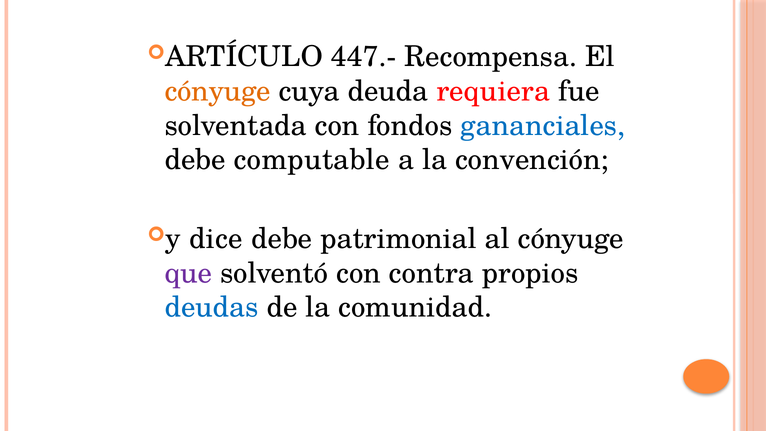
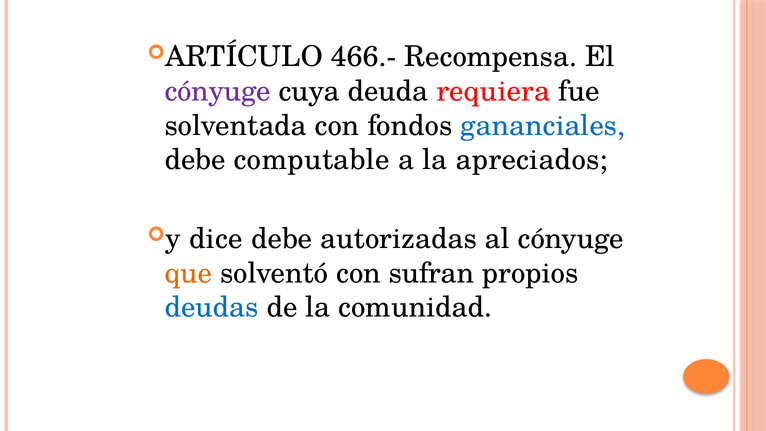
447.-: 447.- -> 466.-
cónyuge at (218, 91) colour: orange -> purple
convención: convención -> apreciados
patrimonial: patrimonial -> autorizadas
que colour: purple -> orange
contra: contra -> sufran
